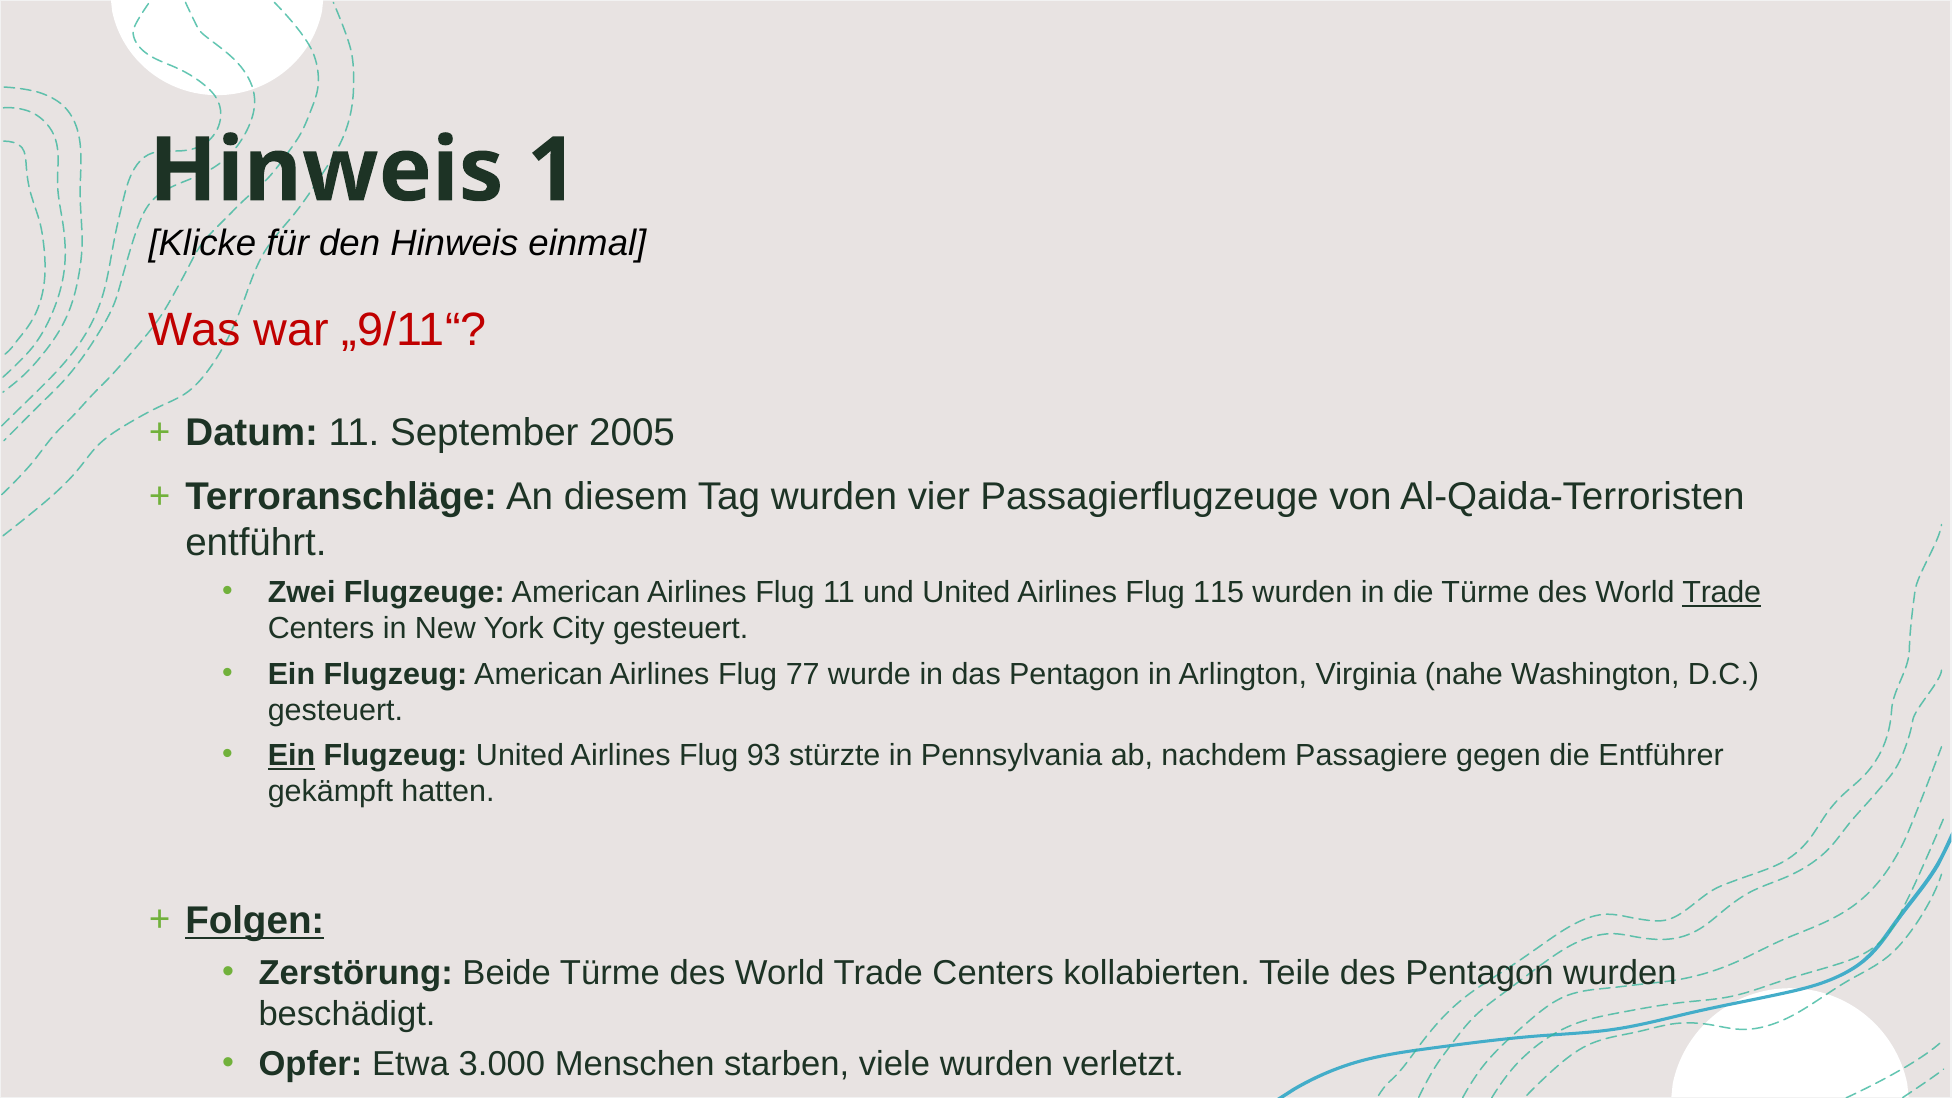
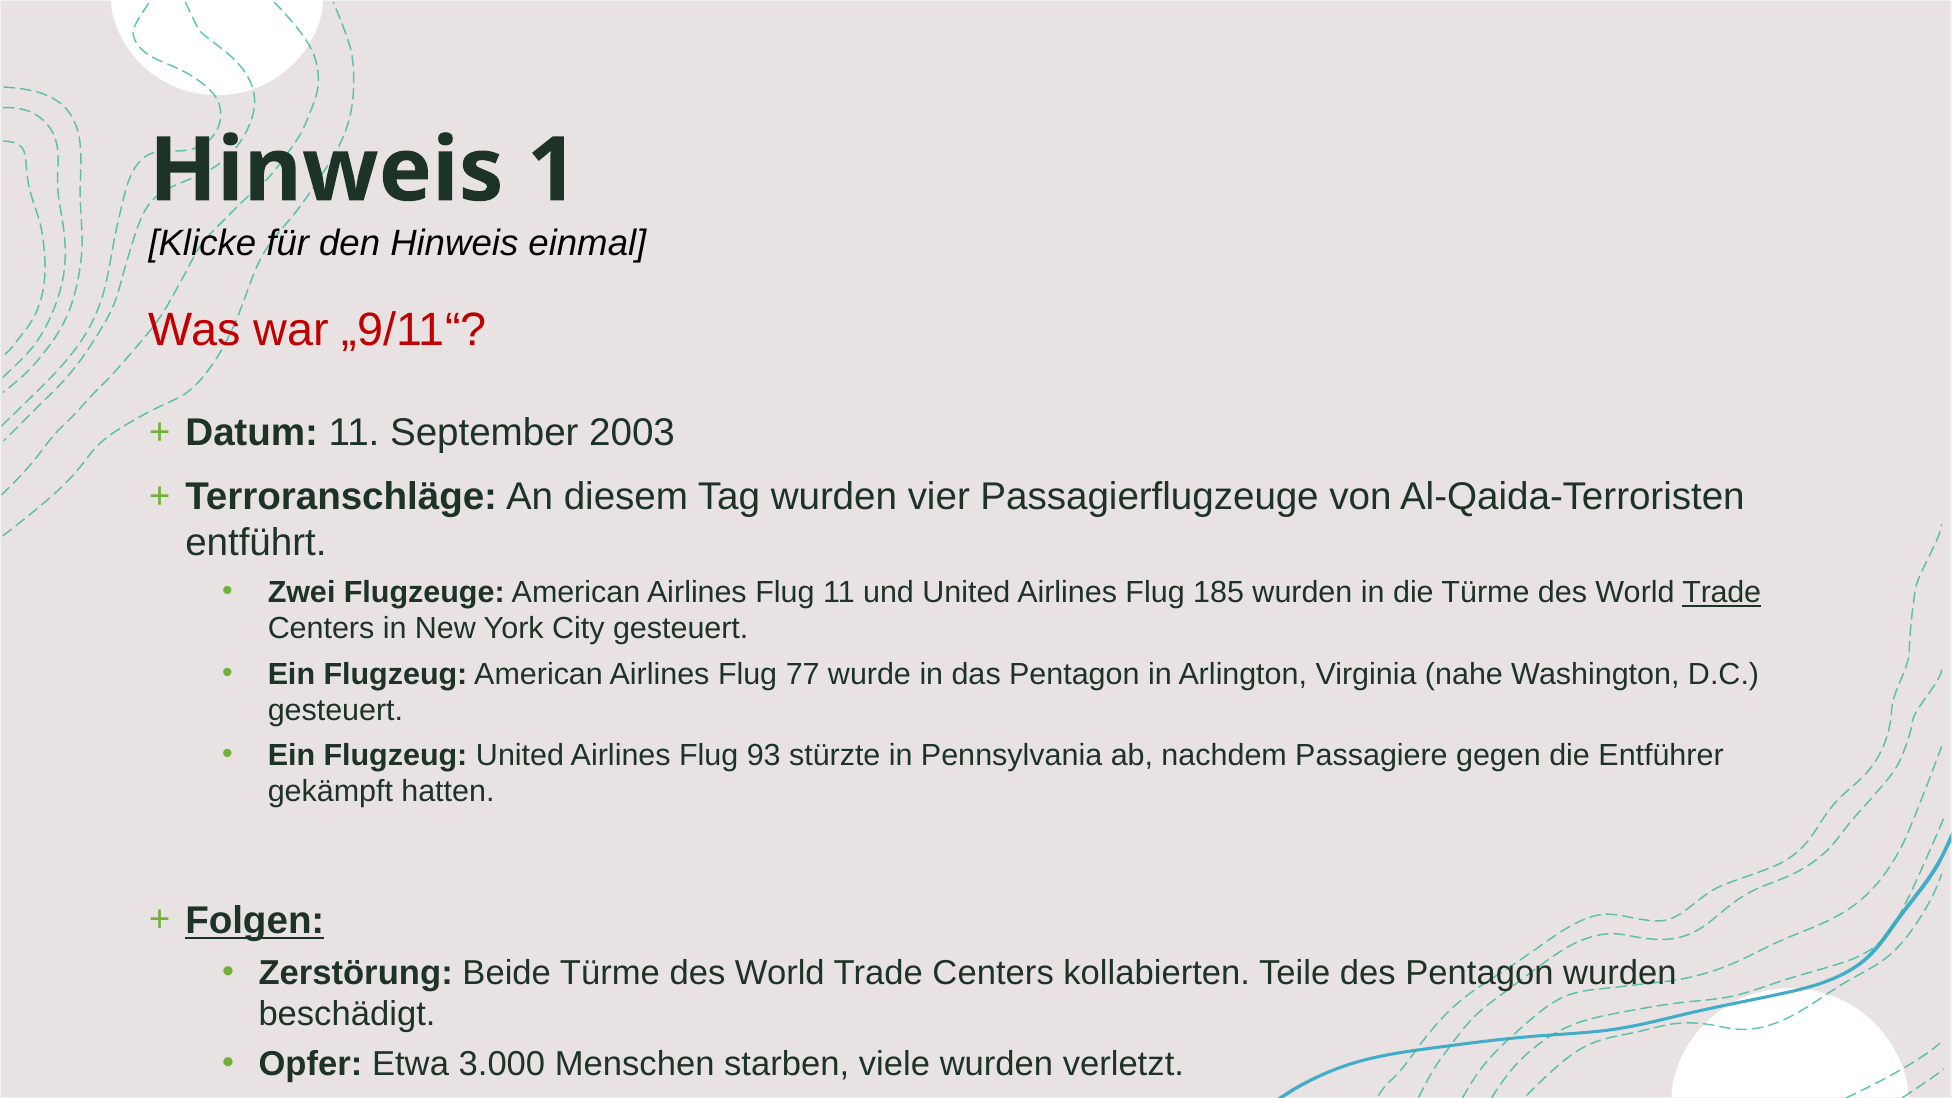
2005: 2005 -> 2003
115: 115 -> 185
Ein at (291, 756) underline: present -> none
